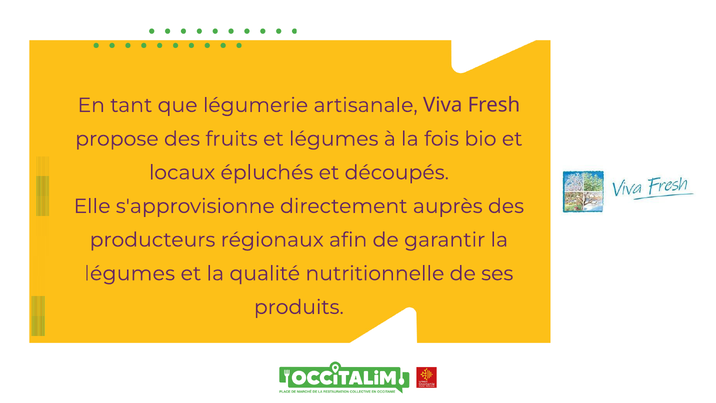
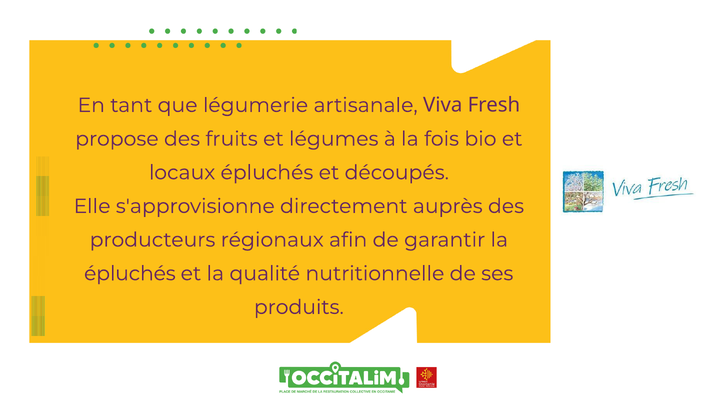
légumes at (130, 273): légumes -> épluchés
